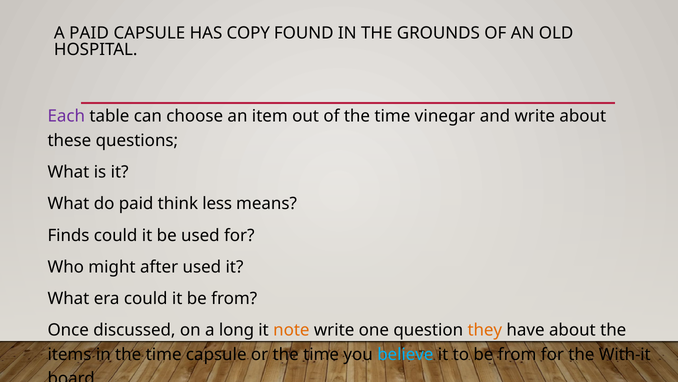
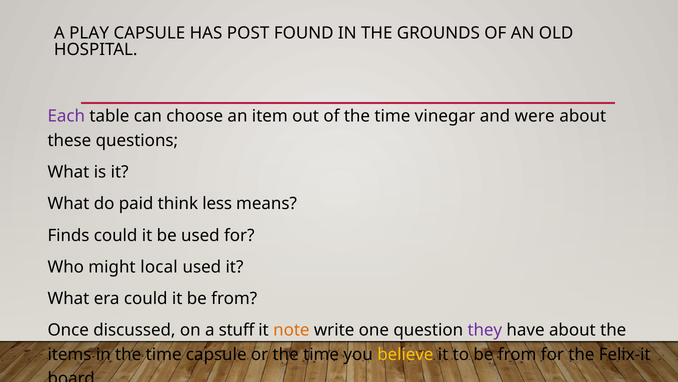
A PAID: PAID -> PLAY
COPY: COPY -> POST
and write: write -> were
after: after -> local
long: long -> stuff
they colour: orange -> purple
believe colour: light blue -> yellow
With-it: With-it -> Felix-it
